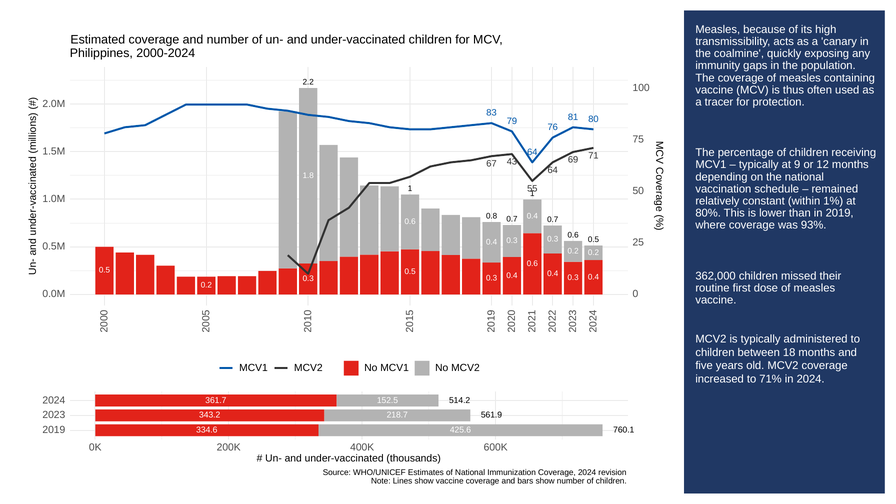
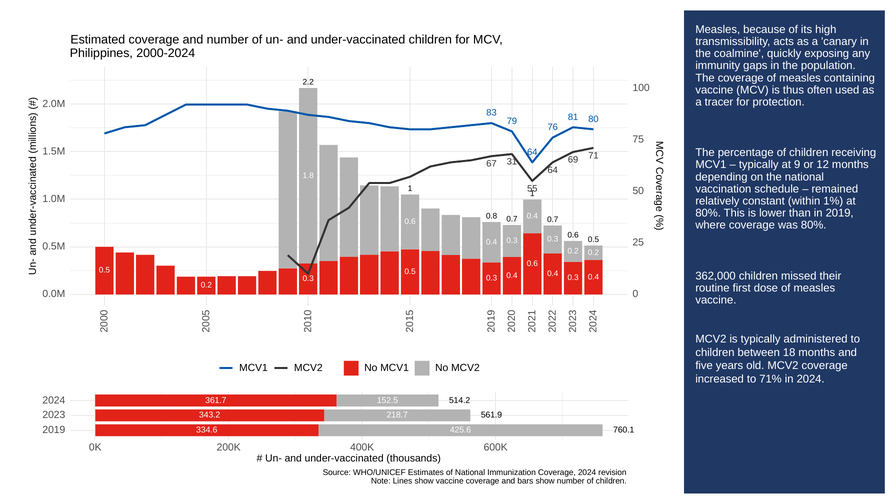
43: 43 -> 31
was 93%: 93% -> 80%
